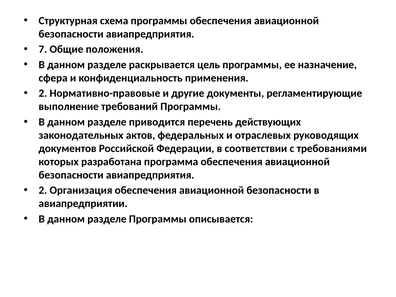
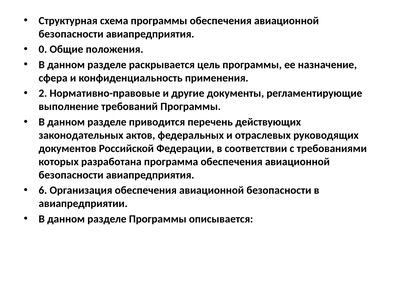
7: 7 -> 0
2 at (43, 190): 2 -> 6
